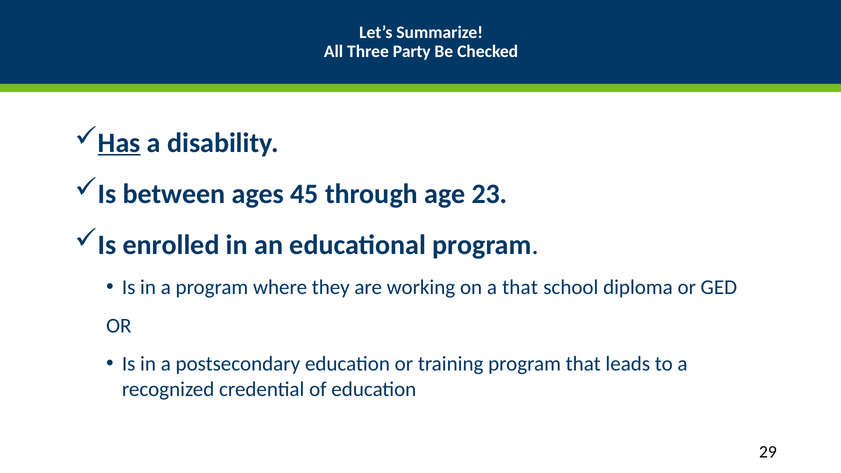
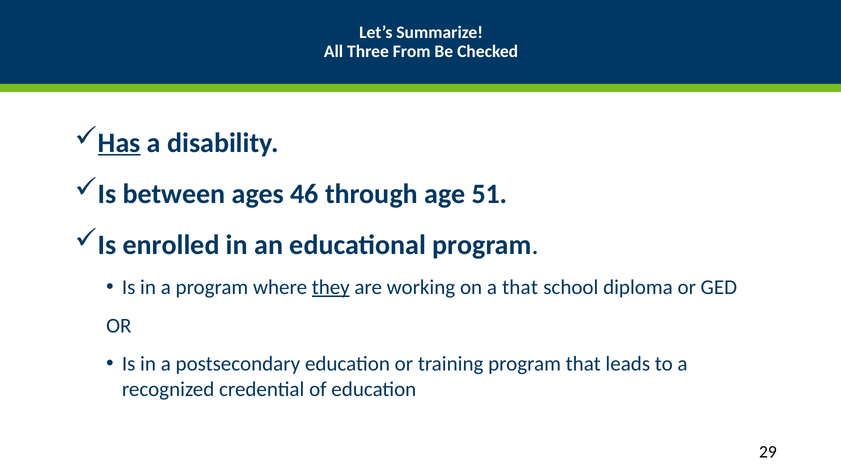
Party: Party -> From
45: 45 -> 46
23: 23 -> 51
they underline: none -> present
